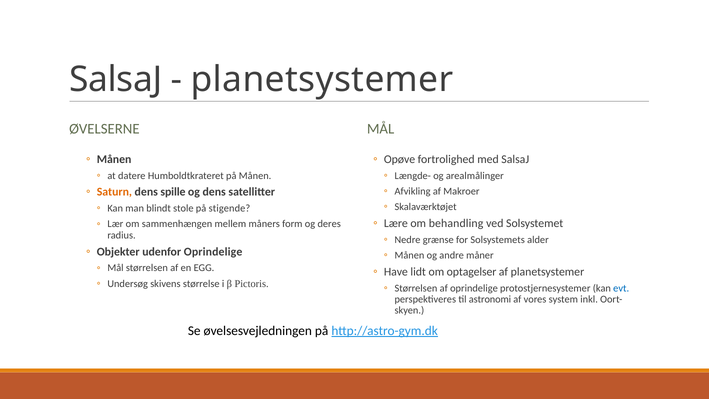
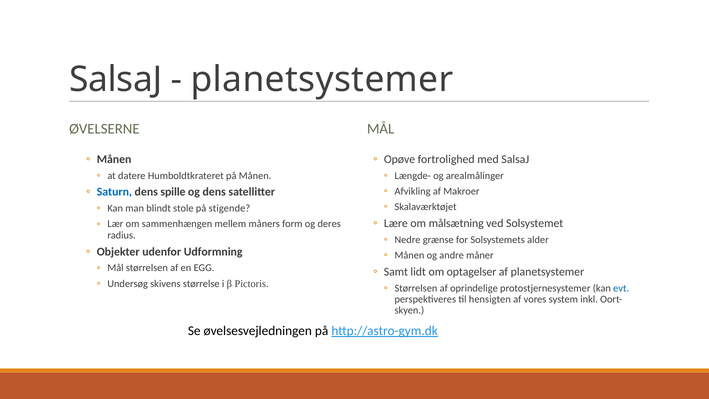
Saturn colour: orange -> blue
behandling: behandling -> målsætning
udenfor Oprindelige: Oprindelige -> Udformning
Have: Have -> Samt
astronomi: astronomi -> hensigten
